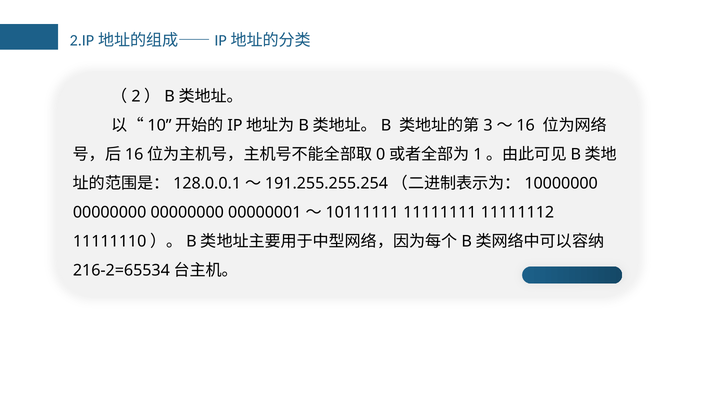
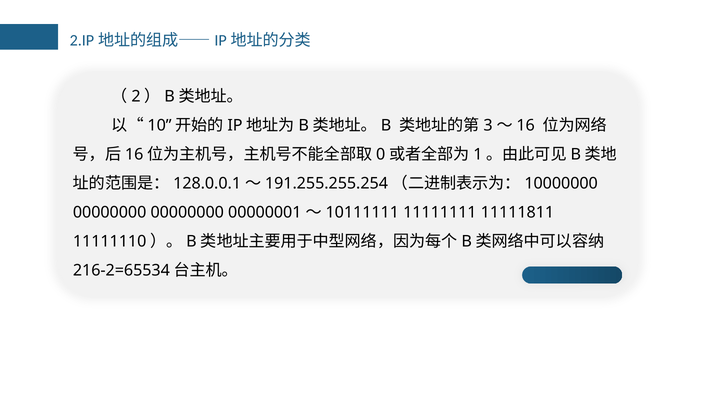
11111112: 11111112 -> 11111811
